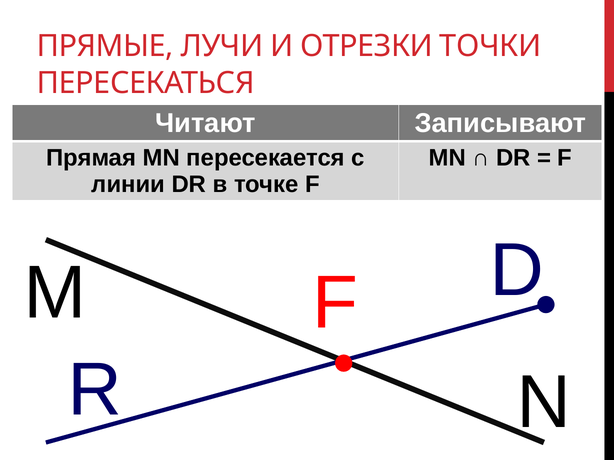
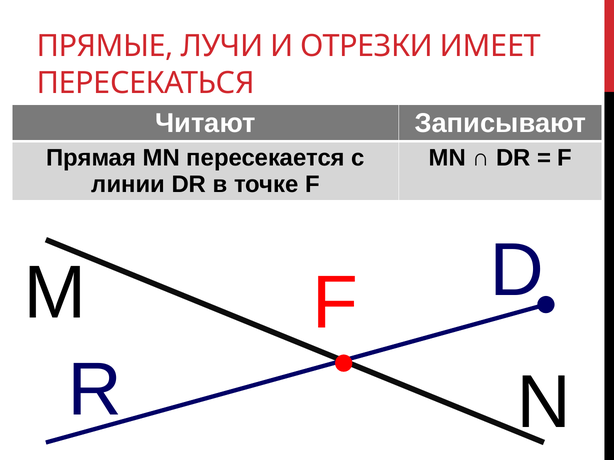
ТОЧКИ: ТОЧКИ -> ИМЕЕТ
